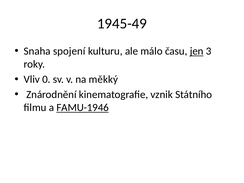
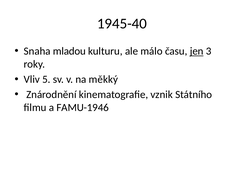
1945-49: 1945-49 -> 1945-40
spojení: spojení -> mladou
0: 0 -> 5
FAMU-1946 underline: present -> none
